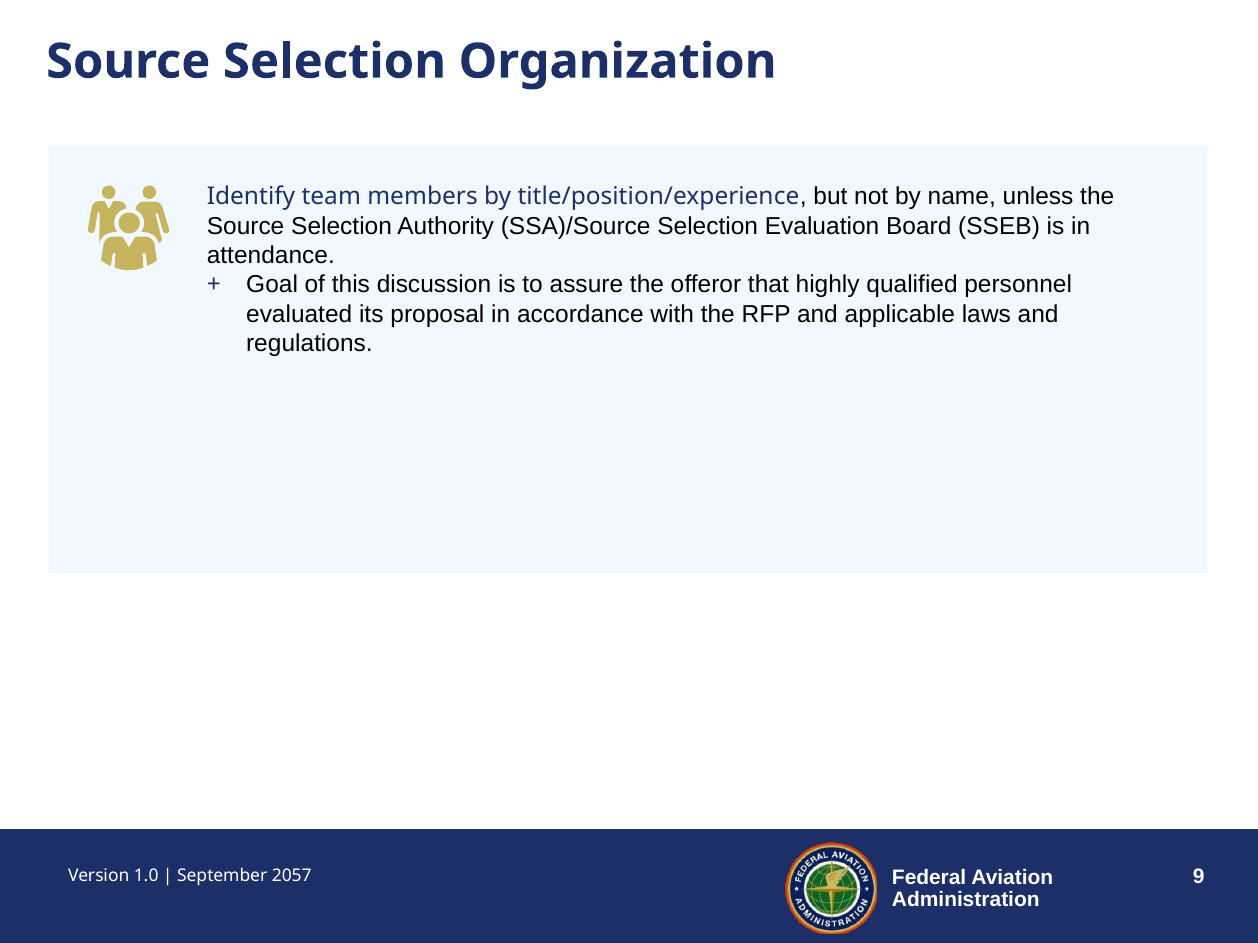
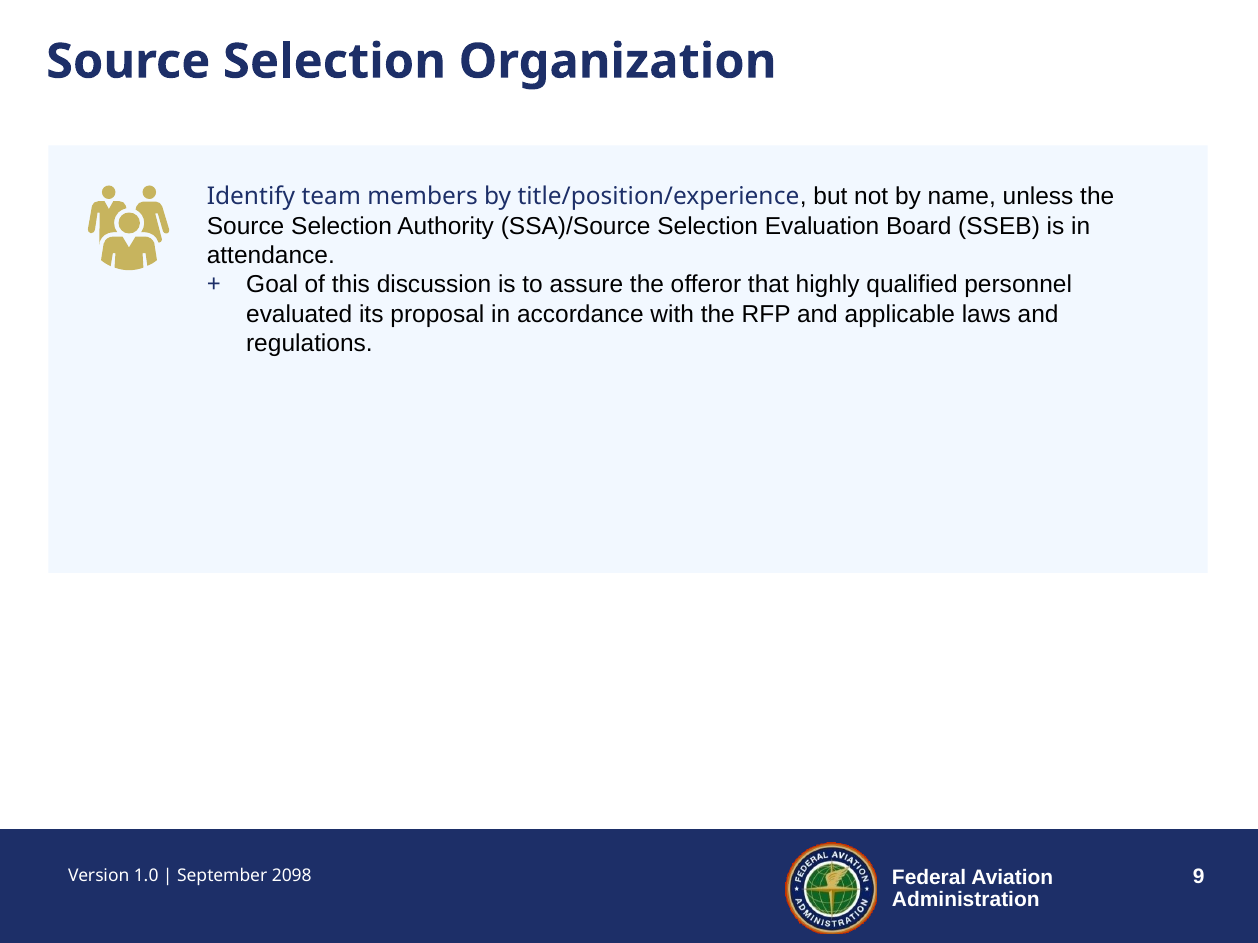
2057: 2057 -> 2098
